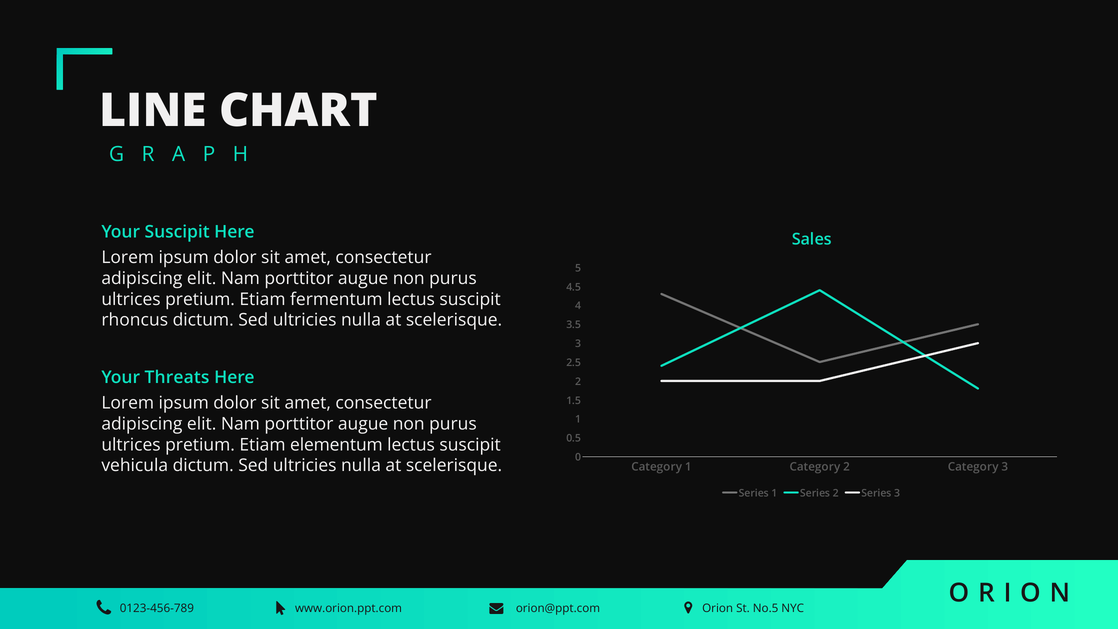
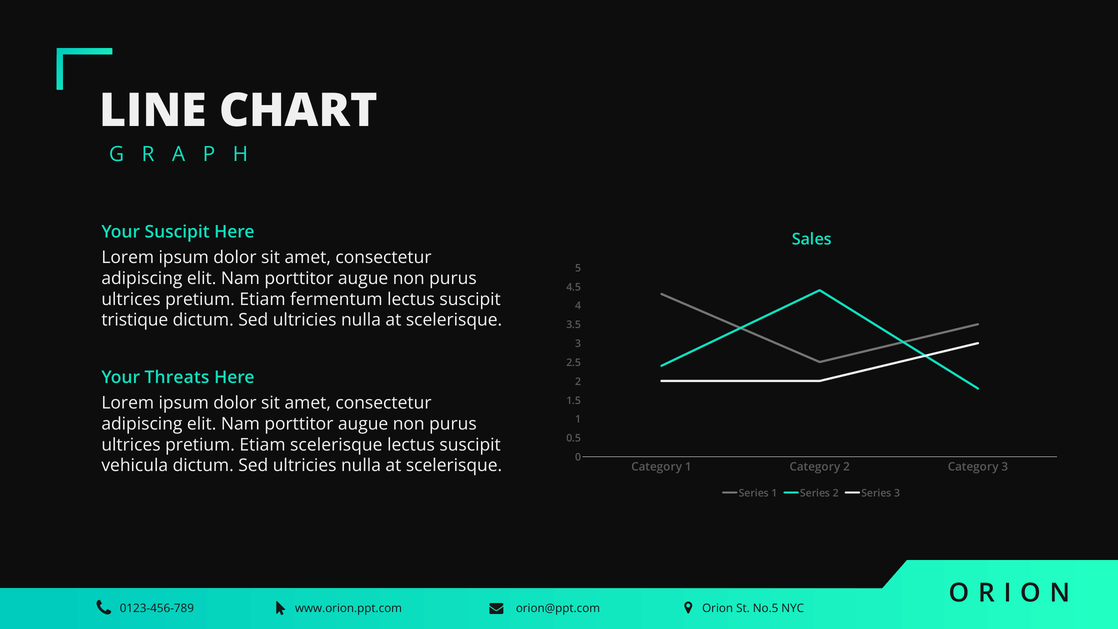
rhoncus: rhoncus -> tristique
Etiam elementum: elementum -> scelerisque
